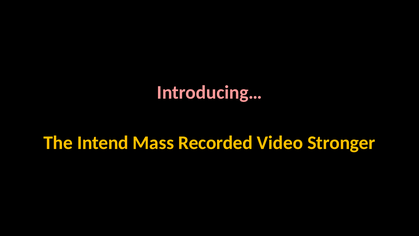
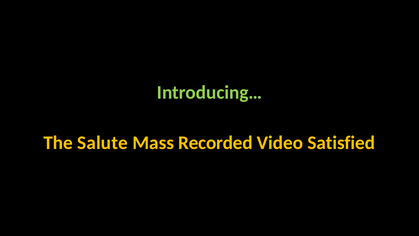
Introducing… colour: pink -> light green
Intend: Intend -> Salute
Stronger: Stronger -> Satisfied
